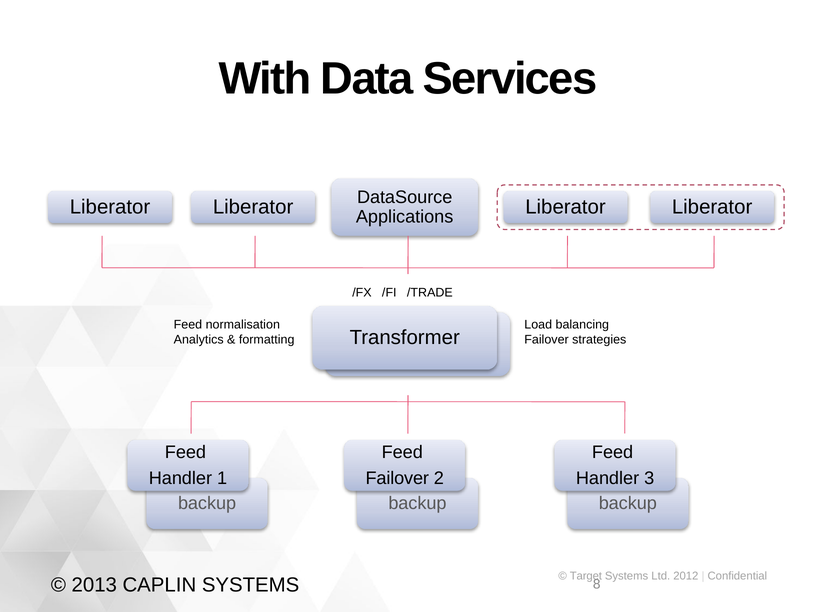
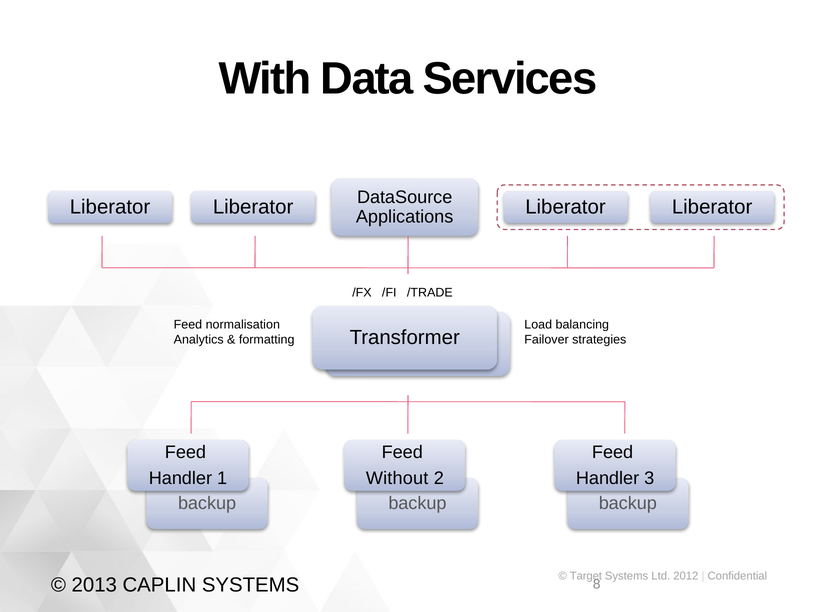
Failover at (397, 478): Failover -> Without
